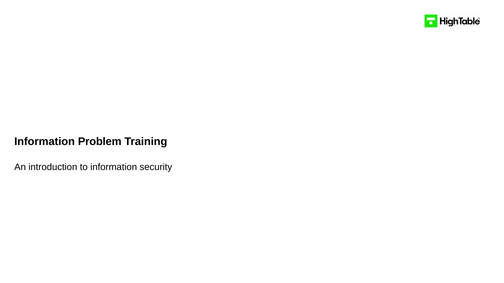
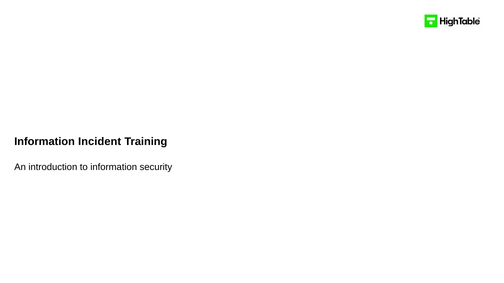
Problem: Problem -> Incident
